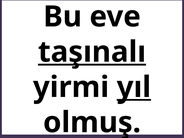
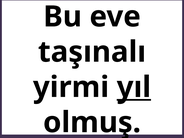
taşınalı underline: present -> none
